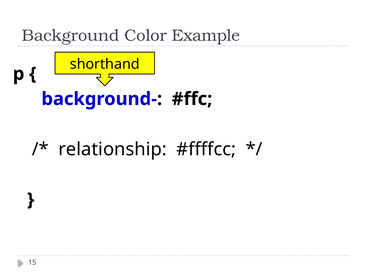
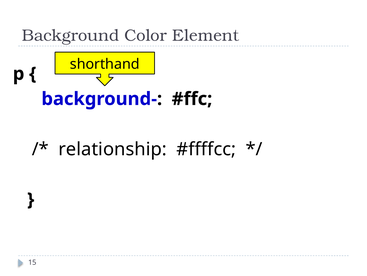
Example: Example -> Element
